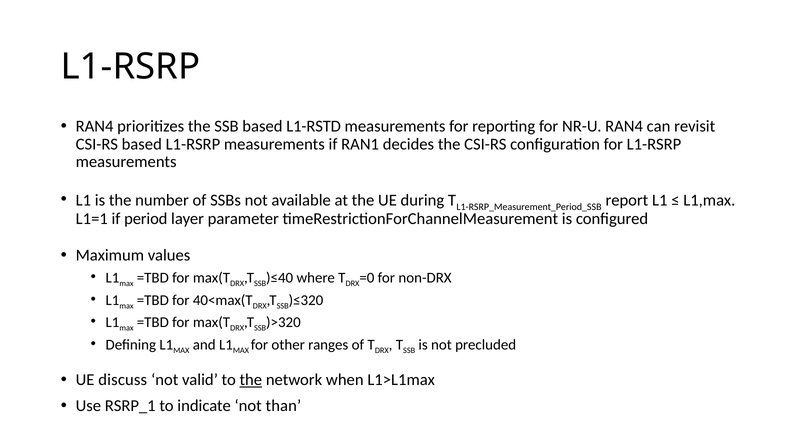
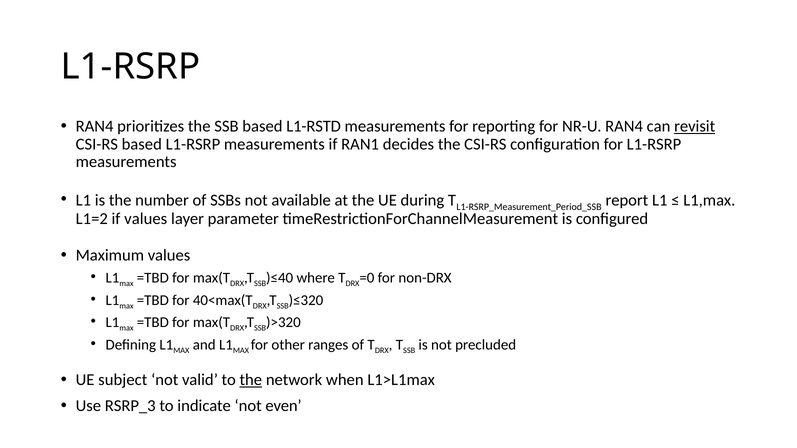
revisit underline: none -> present
L1=1: L1=1 -> L1=2
if period: period -> values
discuss: discuss -> subject
RSRP_1: RSRP_1 -> RSRP_3
than: than -> even
